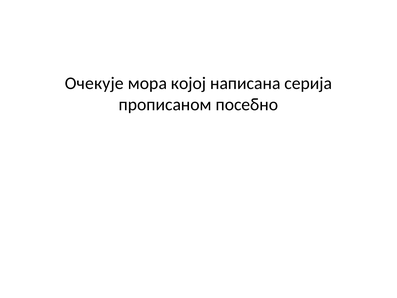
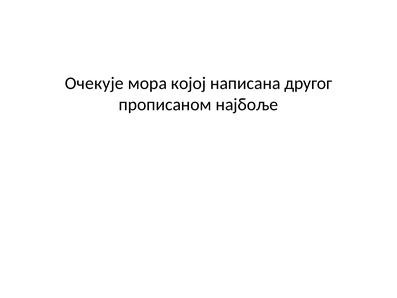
серија: серија -> другог
посебно: посебно -> најбоље
